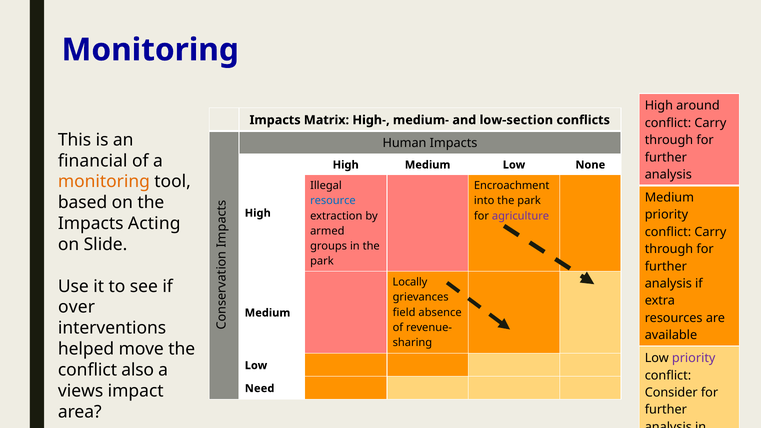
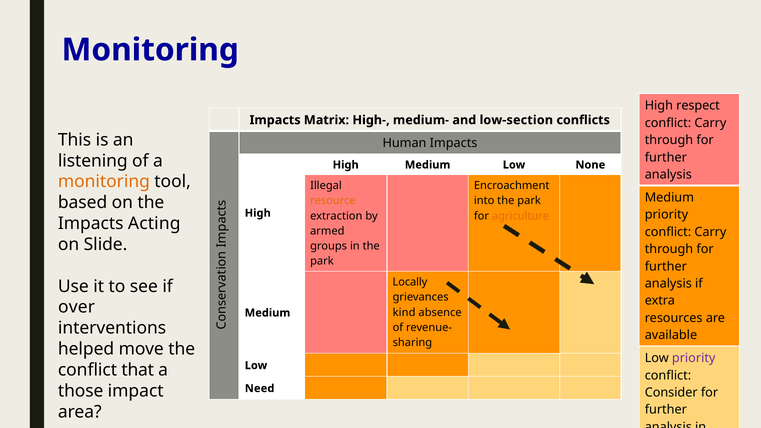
around: around -> respect
financial: financial -> listening
resource colour: blue -> orange
agriculture colour: purple -> orange
field: field -> kind
also: also -> that
views: views -> those
